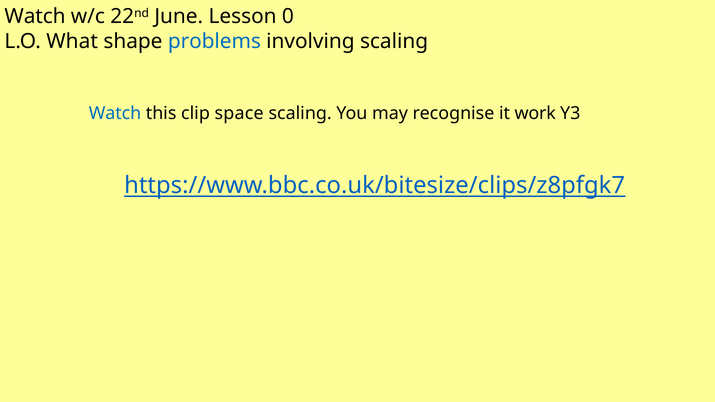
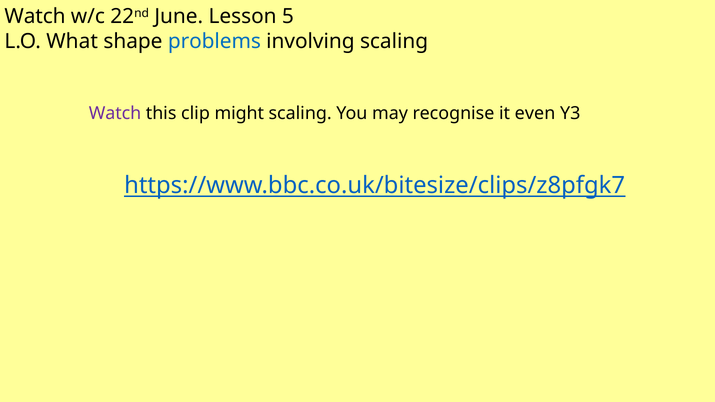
0: 0 -> 5
Watch at (115, 114) colour: blue -> purple
space: space -> might
work: work -> even
